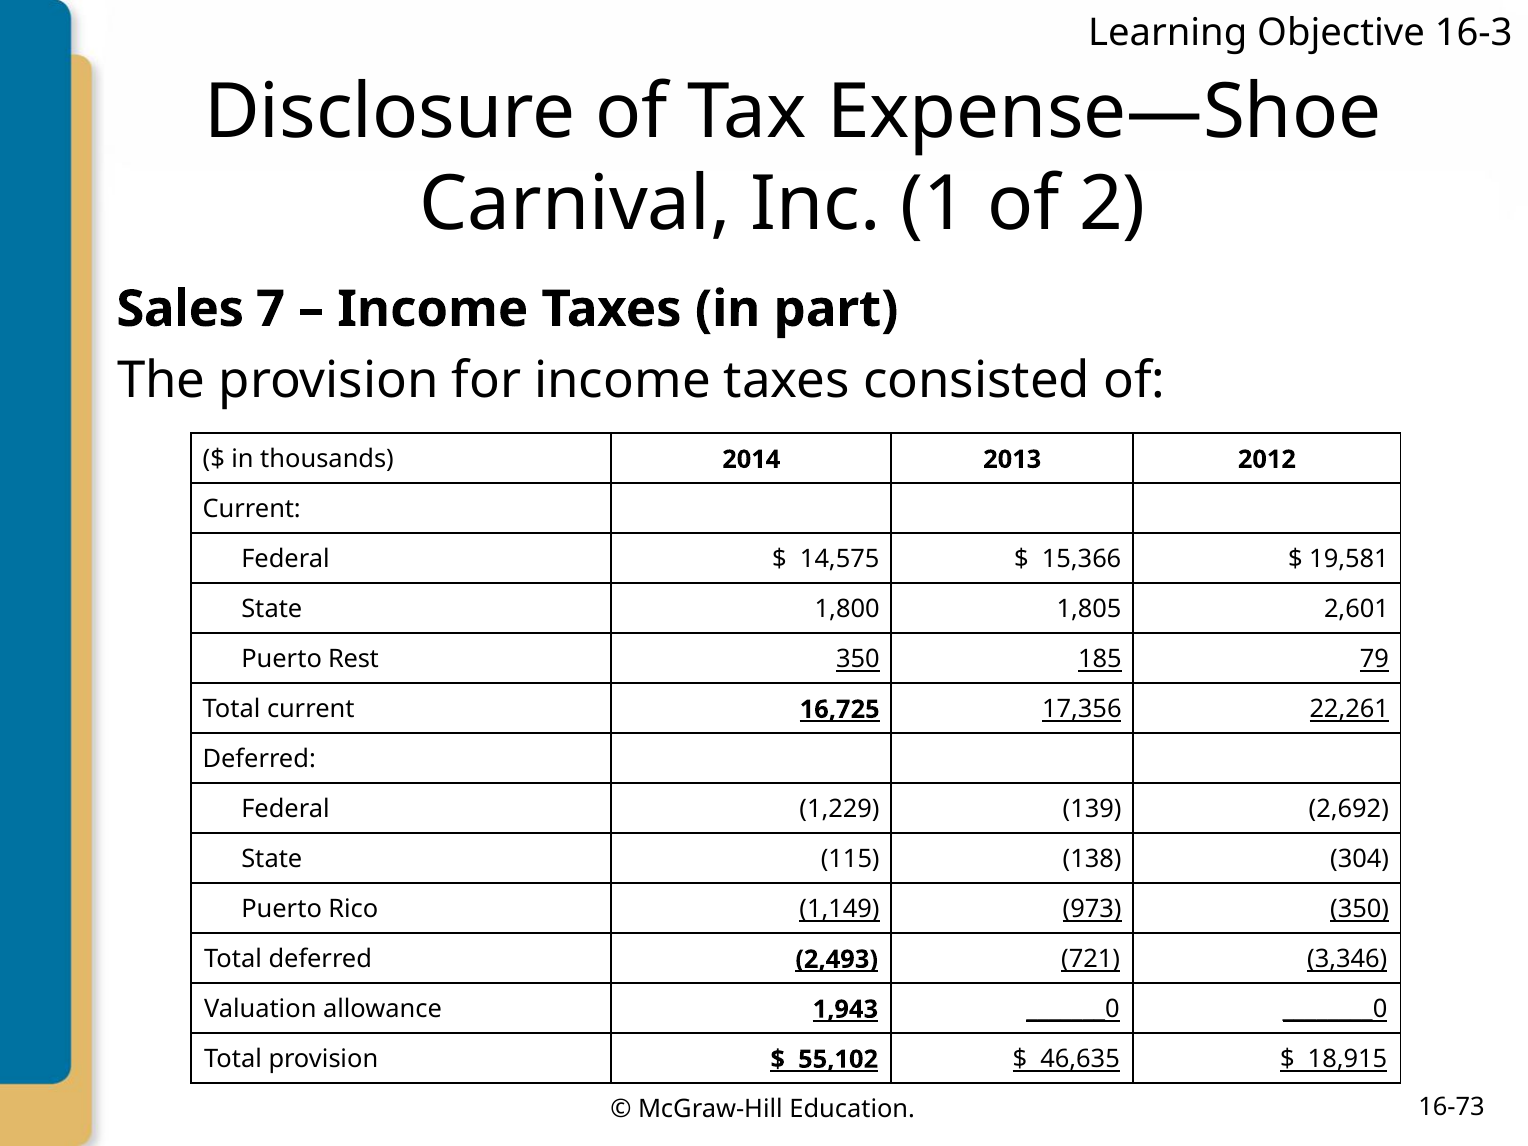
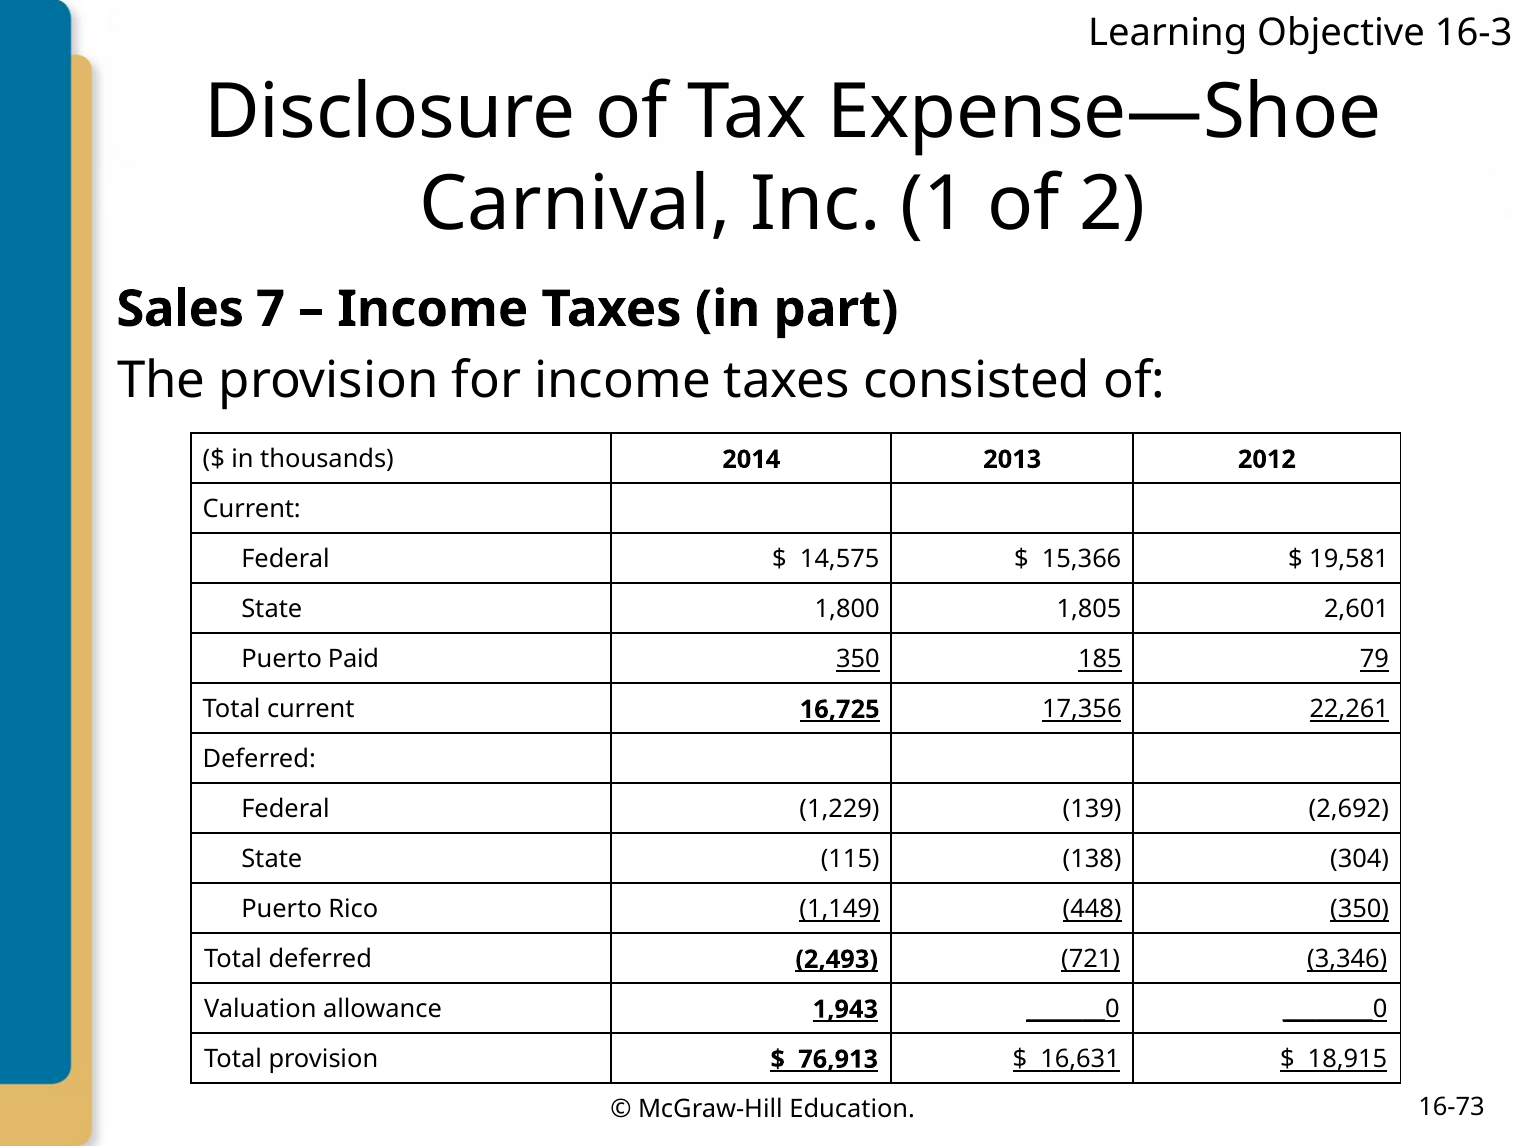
Rest: Rest -> Paid
973: 973 -> 448
55,102: 55,102 -> 76,913
46,635: 46,635 -> 16,631
